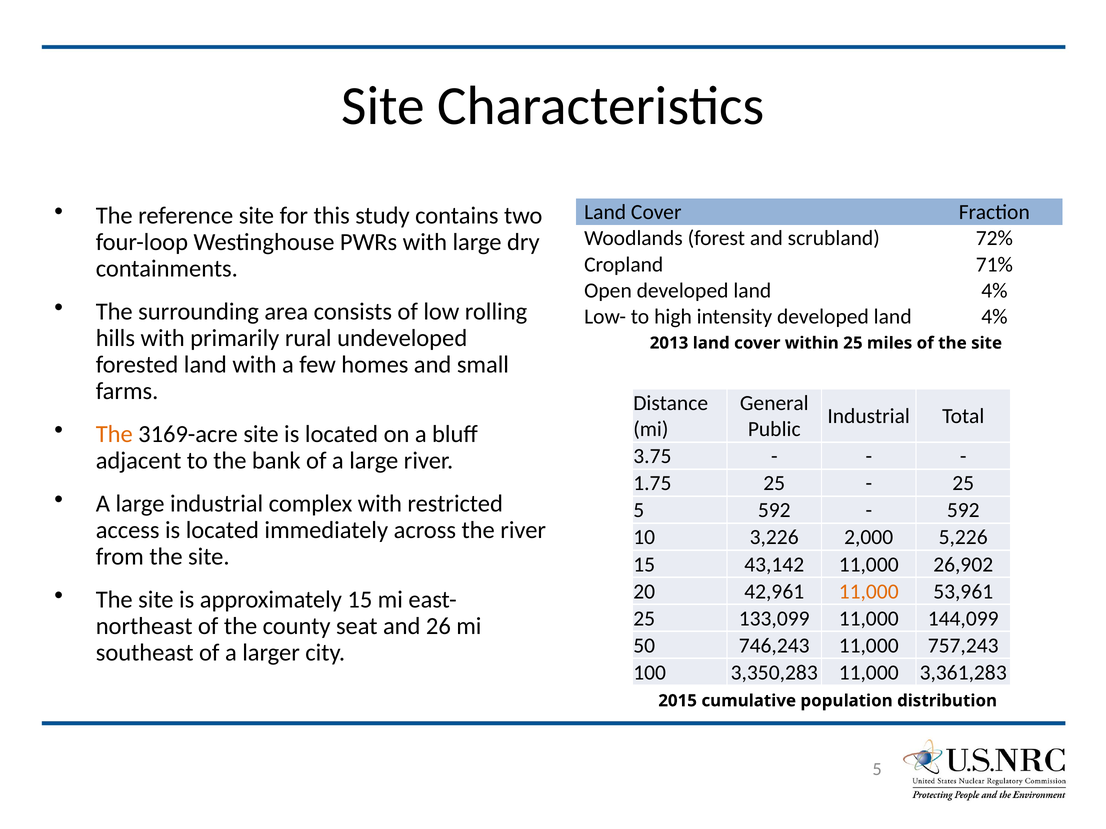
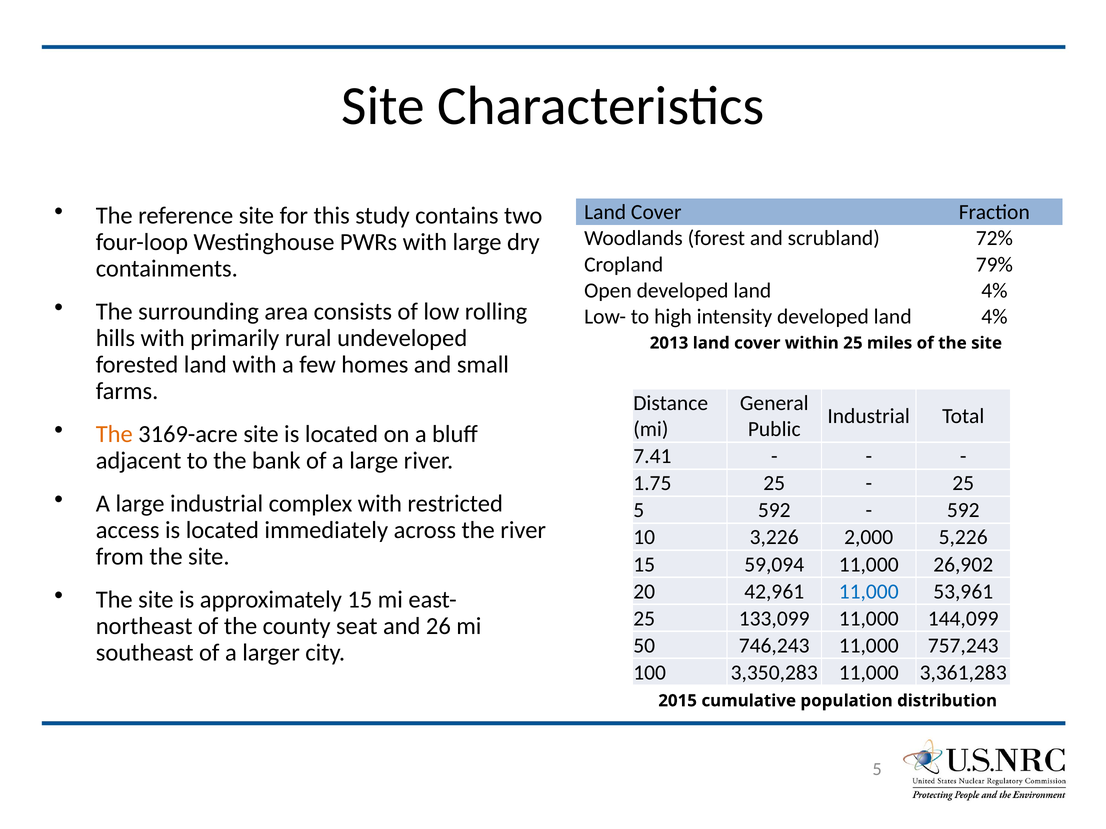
71%: 71% -> 79%
3.75: 3.75 -> 7.41
43,142: 43,142 -> 59,094
11,000 at (869, 592) colour: orange -> blue
